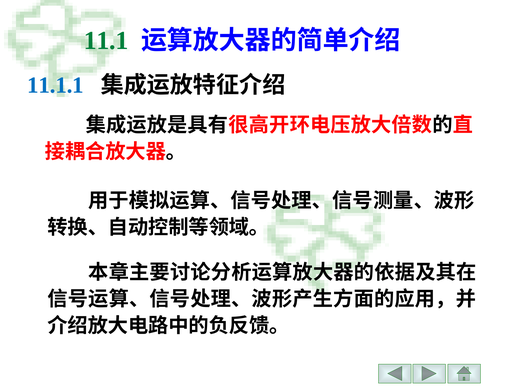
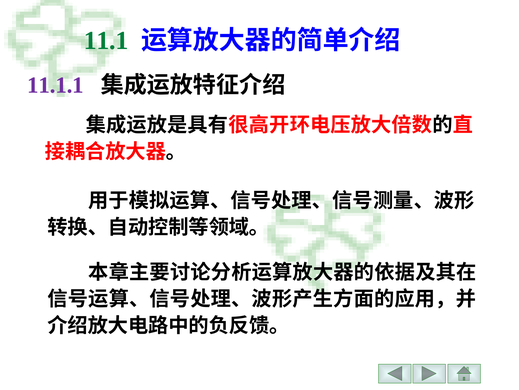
11.1.1 colour: blue -> purple
